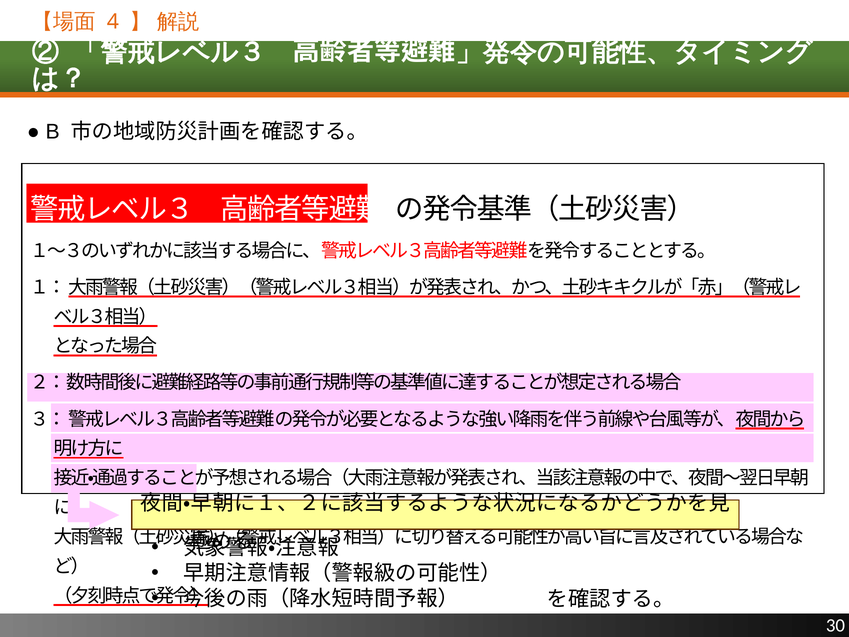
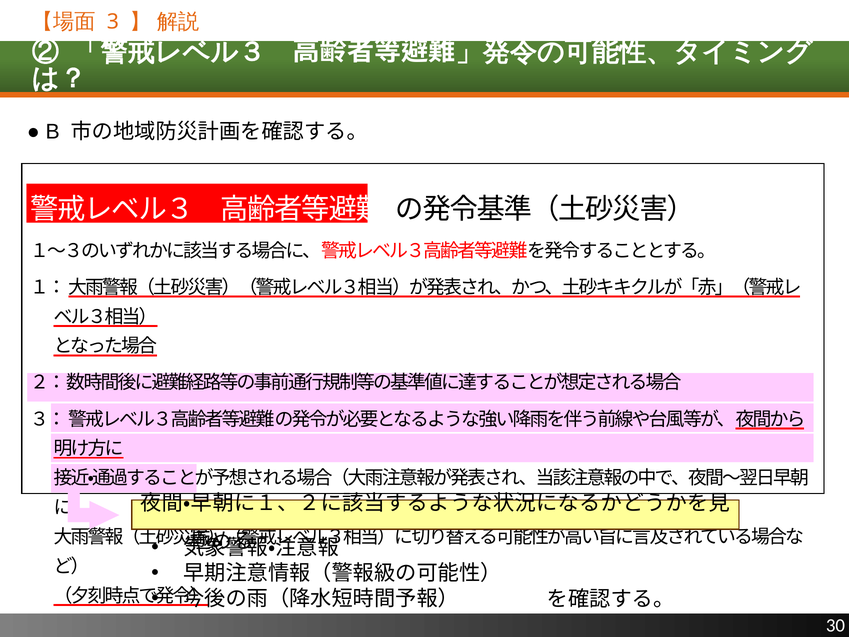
4: 4 -> 3
